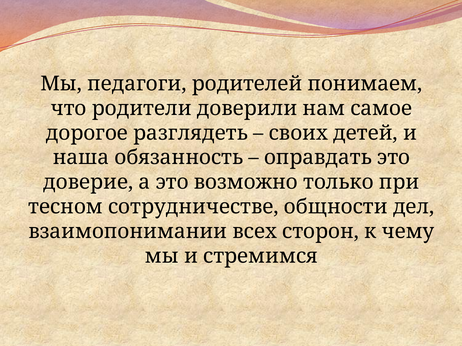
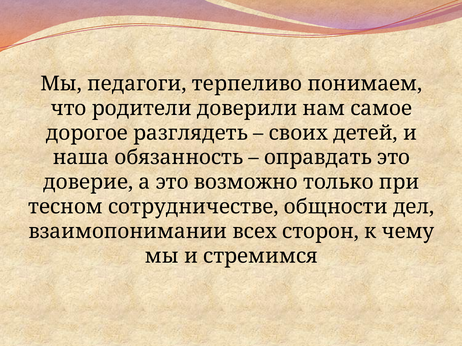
родителей: родителей -> терпеливо
